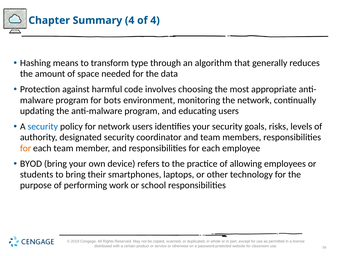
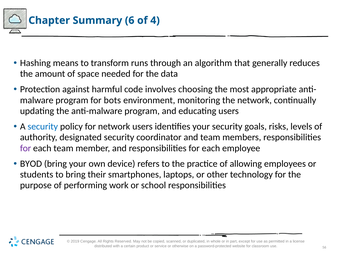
Summary 4: 4 -> 6
type: type -> runs
for at (26, 148) colour: orange -> purple
